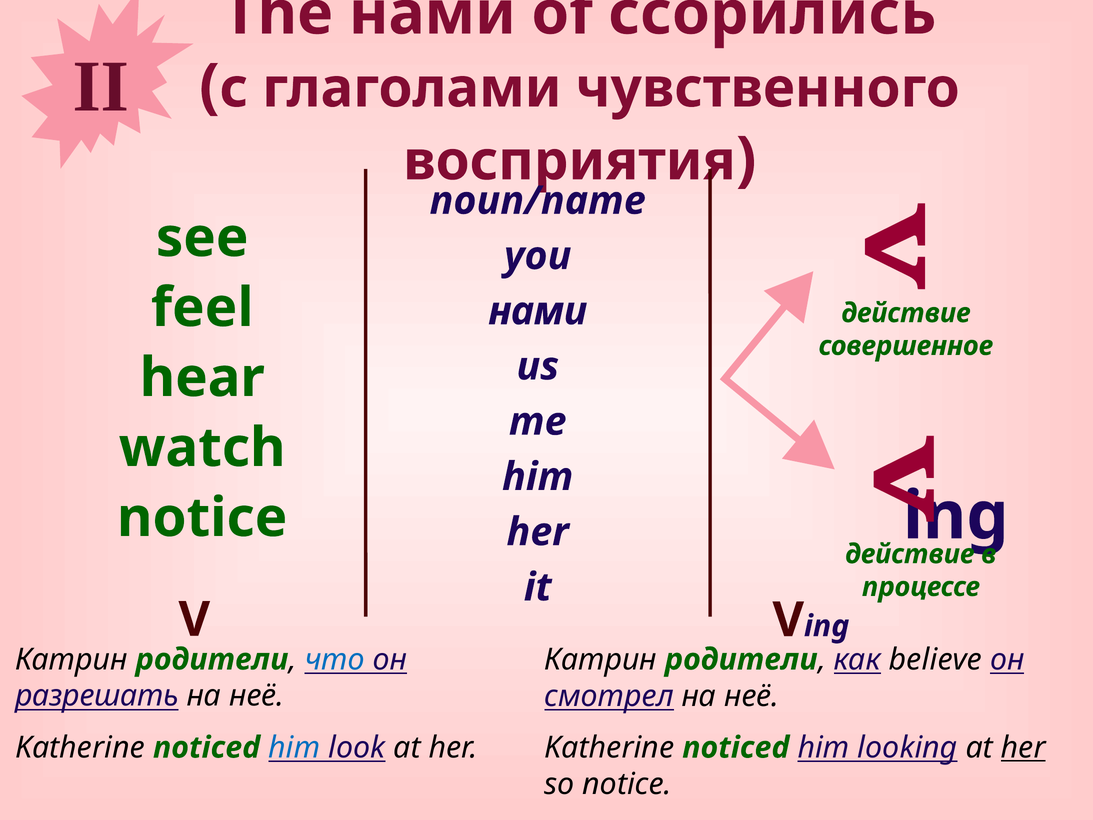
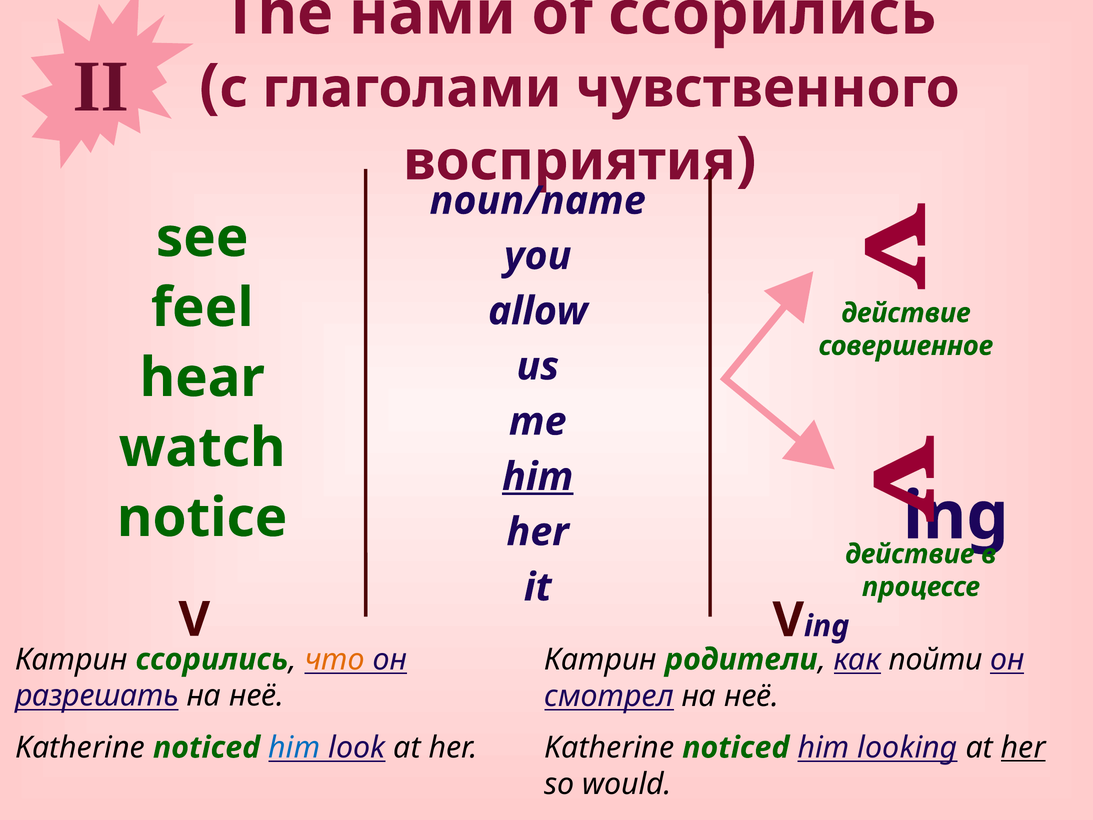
нами at (538, 311): нами -> allow
him at (538, 477) underline: none -> present
родители at (212, 659): родители -> ссорились
что colour: blue -> orange
believe: believe -> пойти
so notice: notice -> would
